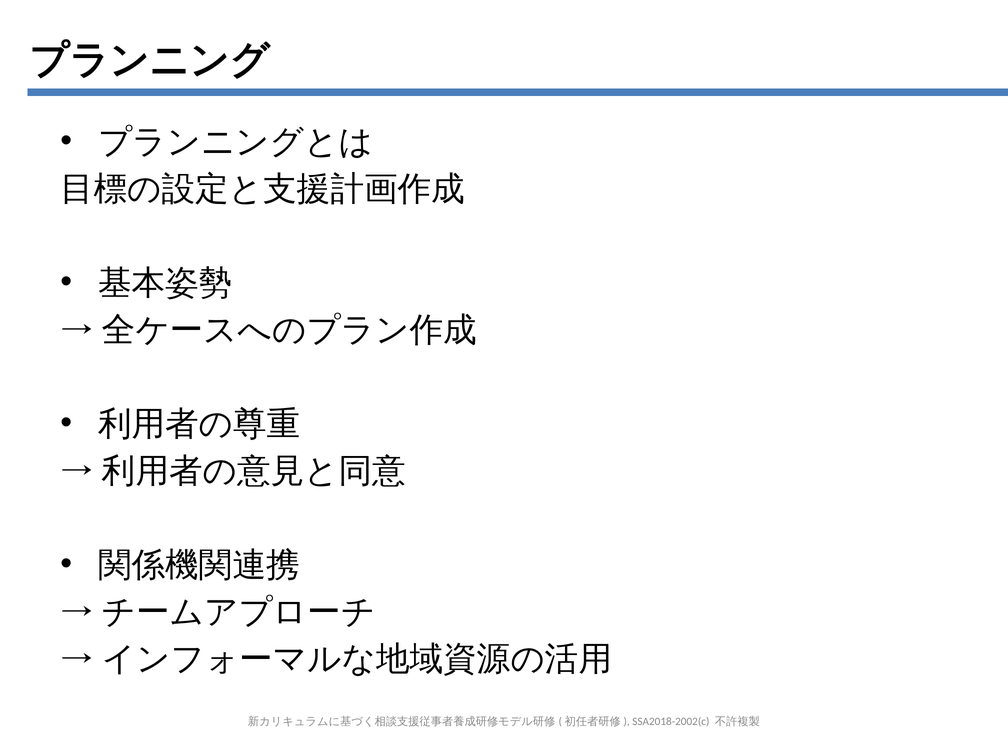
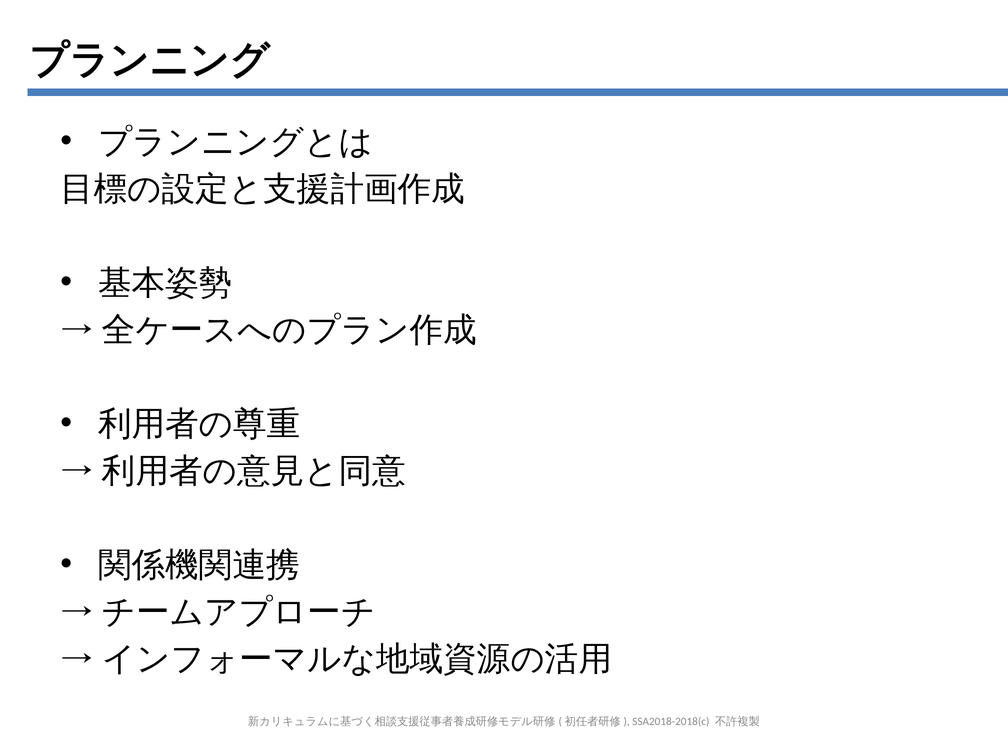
SSA2018-2002(c: SSA2018-2002(c -> SSA2018-2018(c
